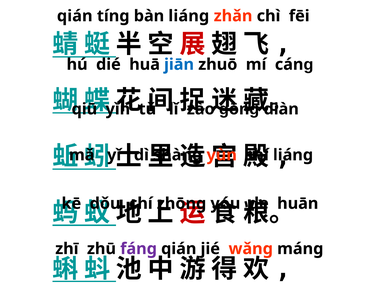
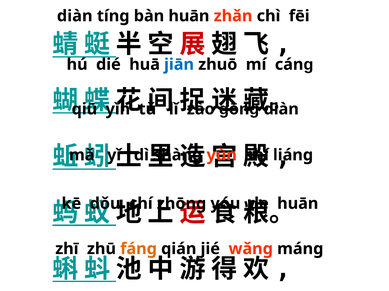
qián at (75, 16): qián -> diàn
bàn liánɡ: liánɡ -> huān
fánɡ colour: purple -> orange
